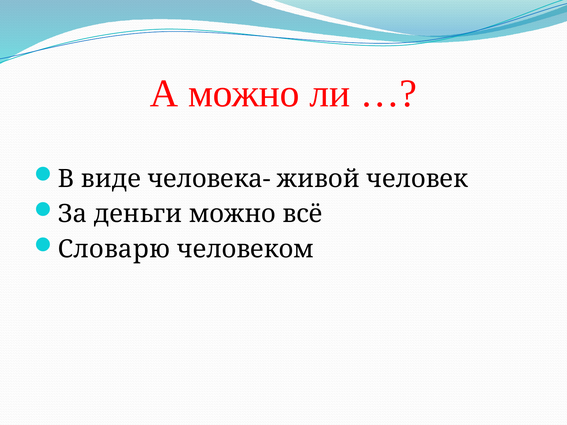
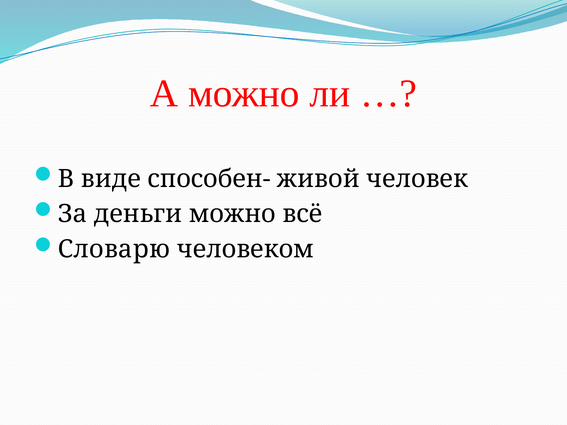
человека-: человека- -> способен-
